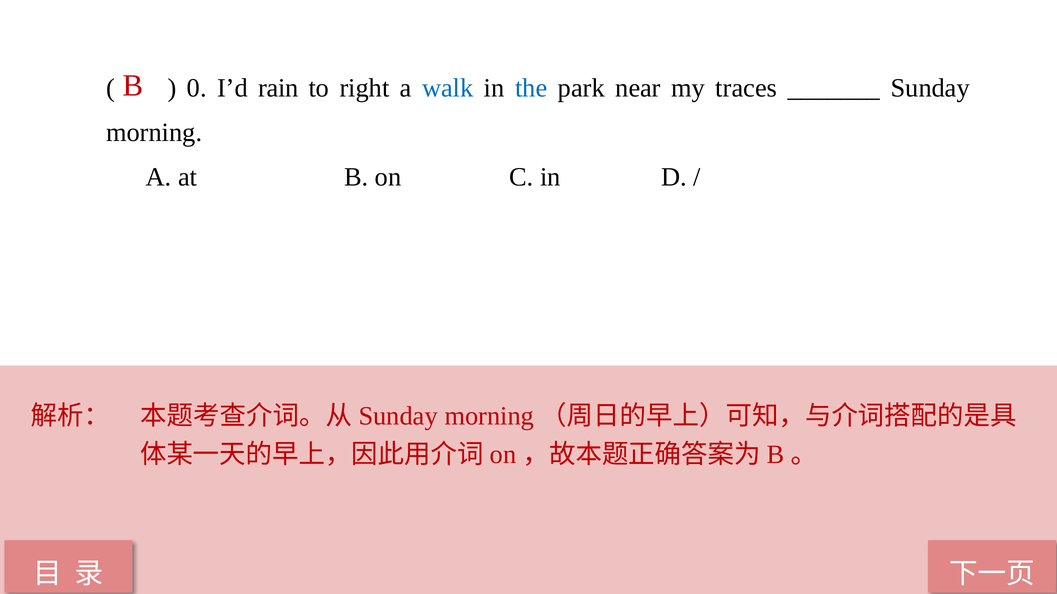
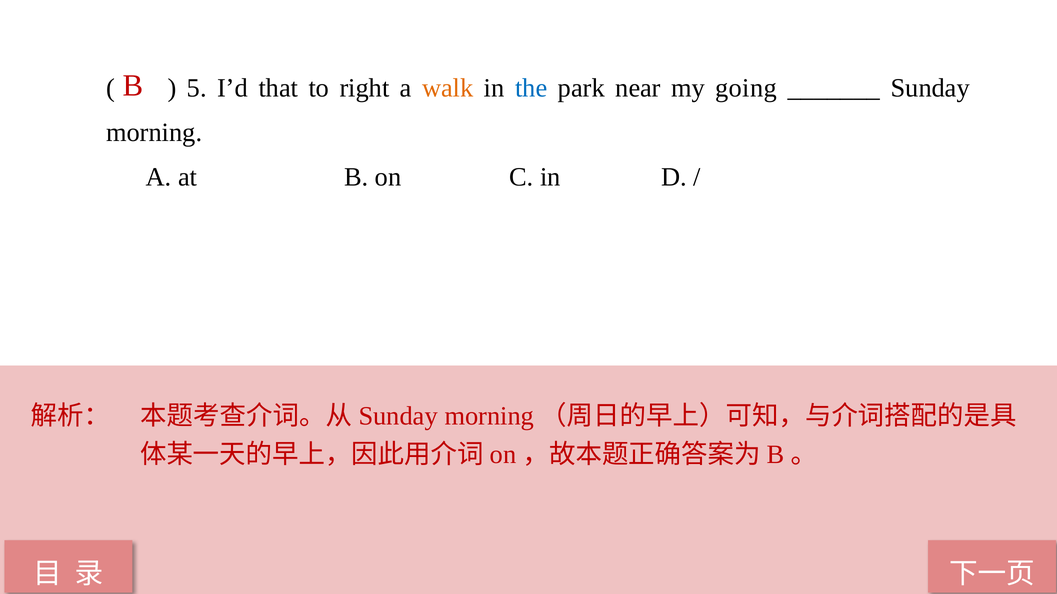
0: 0 -> 5
rain: rain -> that
walk colour: blue -> orange
traces: traces -> going
